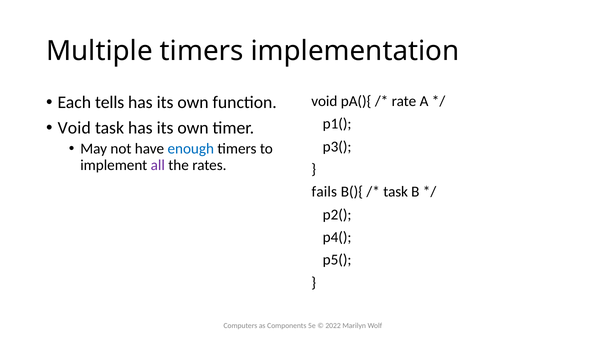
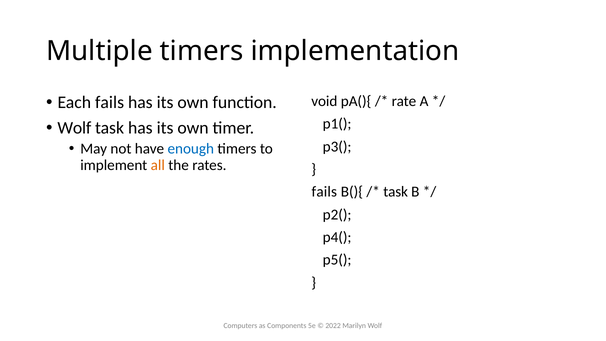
Each tells: tells -> fails
Void at (74, 128): Void -> Wolf
all colour: purple -> orange
